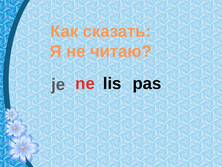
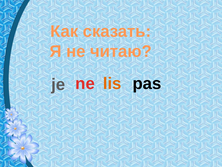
lis colour: black -> orange
